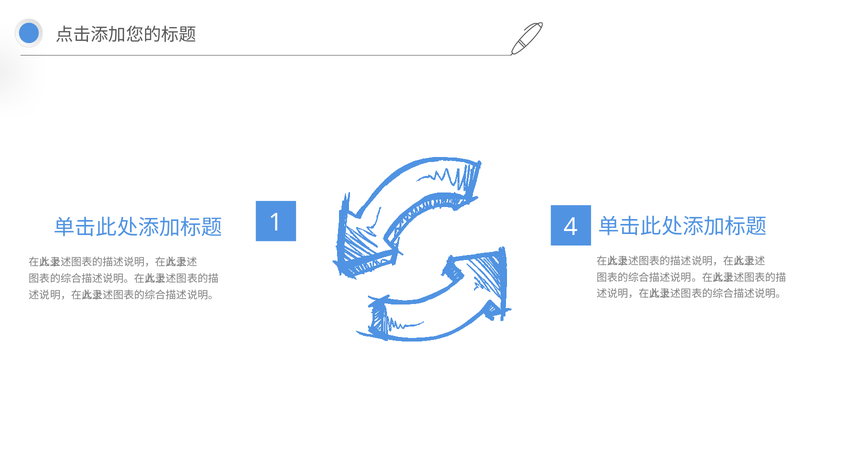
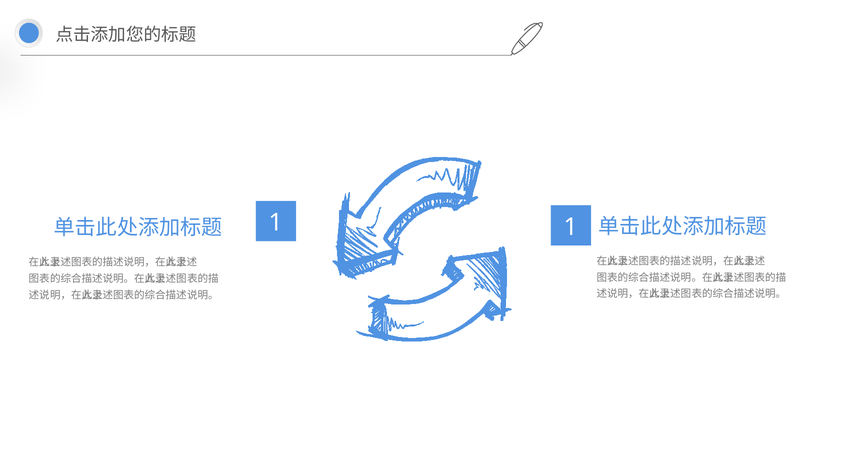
4 at (571, 227): 4 -> 1
